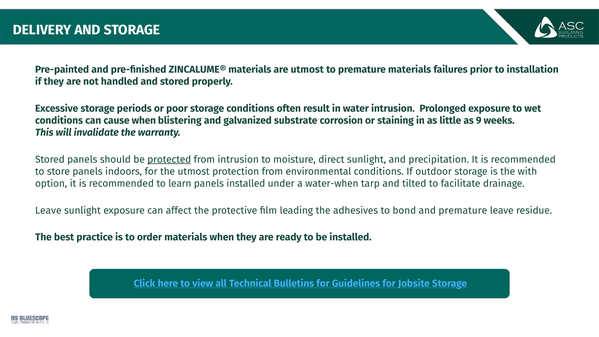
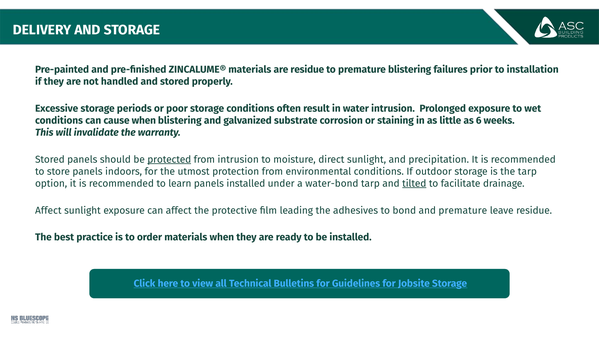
are utmost: utmost -> residue
premature materials: materials -> blistering
9: 9 -> 6
the with: with -> tarp
water-when: water-when -> water-bond
tilted underline: none -> present
Leave at (48, 210): Leave -> Affect
